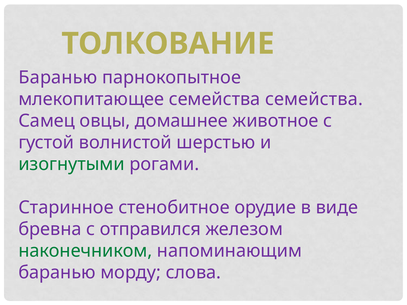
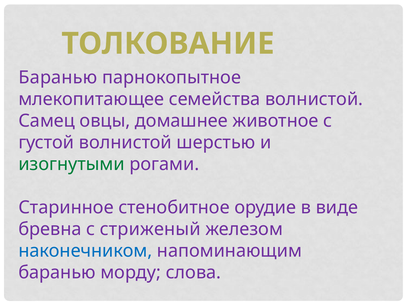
семейства семейства: семейства -> волнистой
отправился: отправился -> стриженый
наконечником colour: green -> blue
